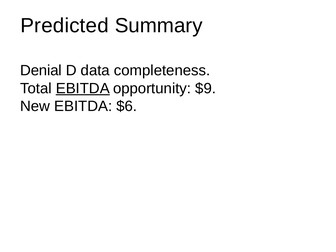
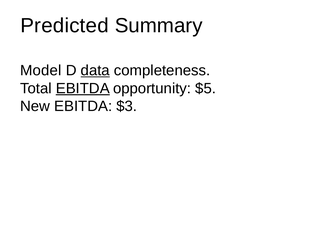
Denial: Denial -> Model
data underline: none -> present
$9: $9 -> $5
$6: $6 -> $3
